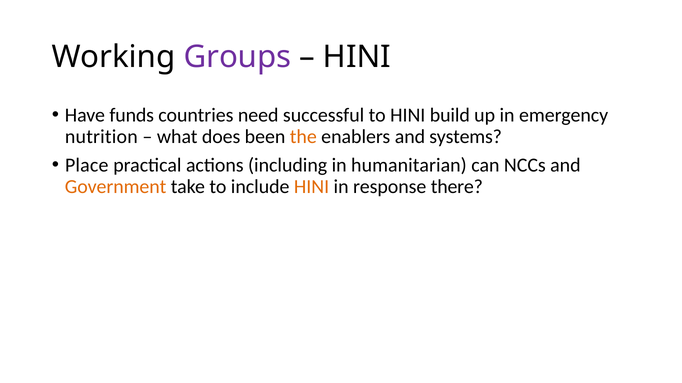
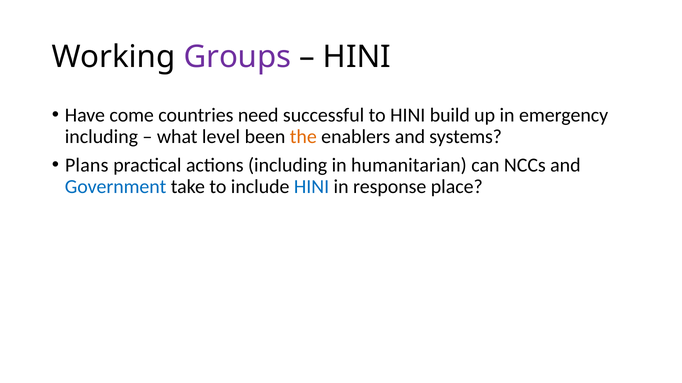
funds: funds -> come
nutrition at (101, 137): nutrition -> including
does: does -> level
Place: Place -> Plans
Government colour: orange -> blue
HINI at (312, 187) colour: orange -> blue
there: there -> place
